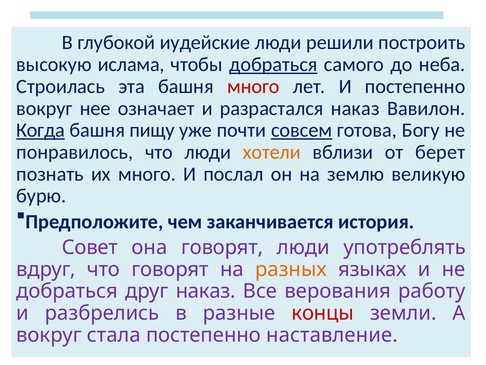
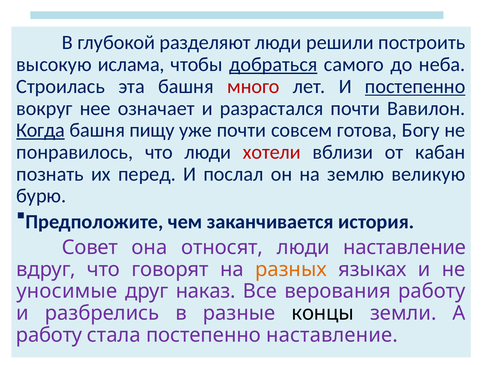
иудейские: иудейские -> разделяют
постепенно at (415, 86) underline: none -> present
разрастался наказ: наказ -> почти
совсем underline: present -> none
хотели colour: orange -> red
берет: берет -> кабан
их много: много -> перед
она говорят: говорят -> относят
люди употреблять: употреблять -> наставление
добраться at (67, 291): добраться -> уносимые
концы colour: red -> black
вокруг at (49, 335): вокруг -> работу
